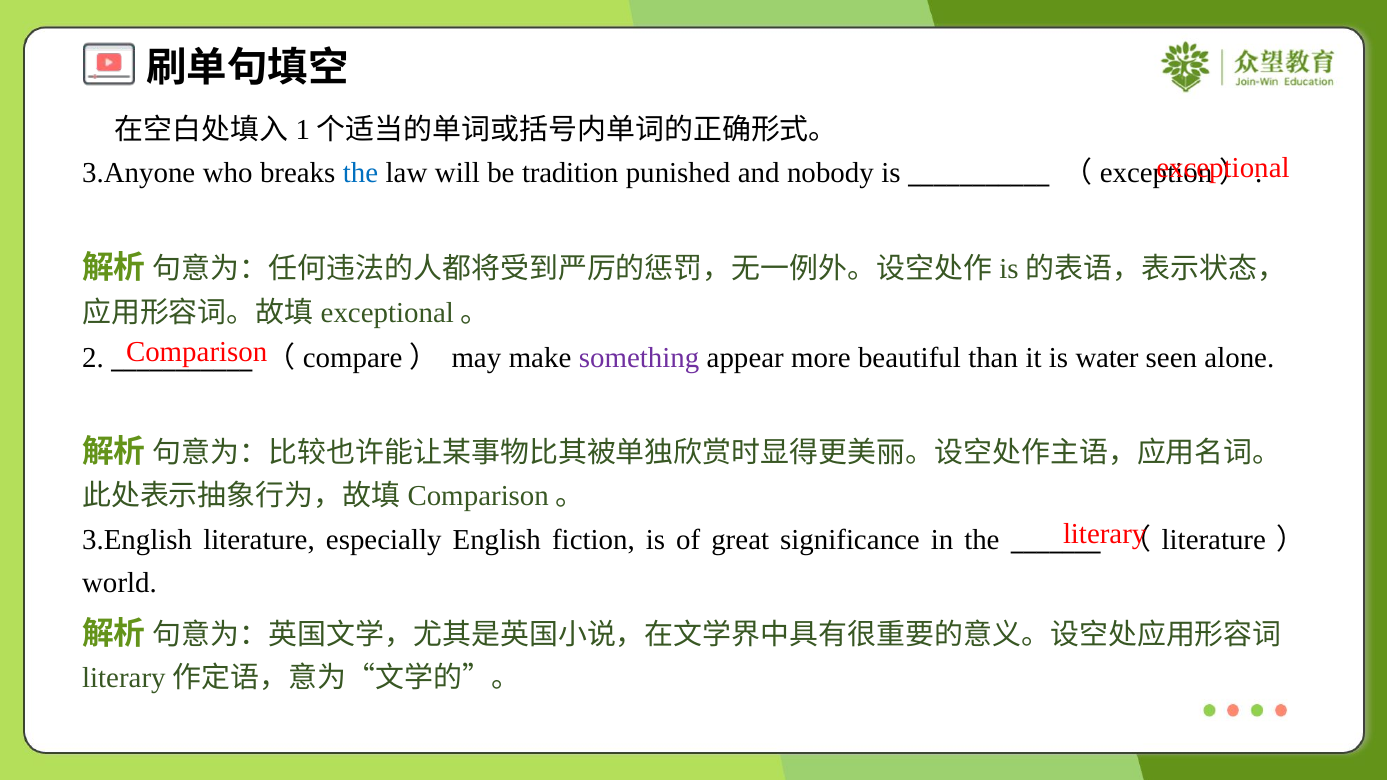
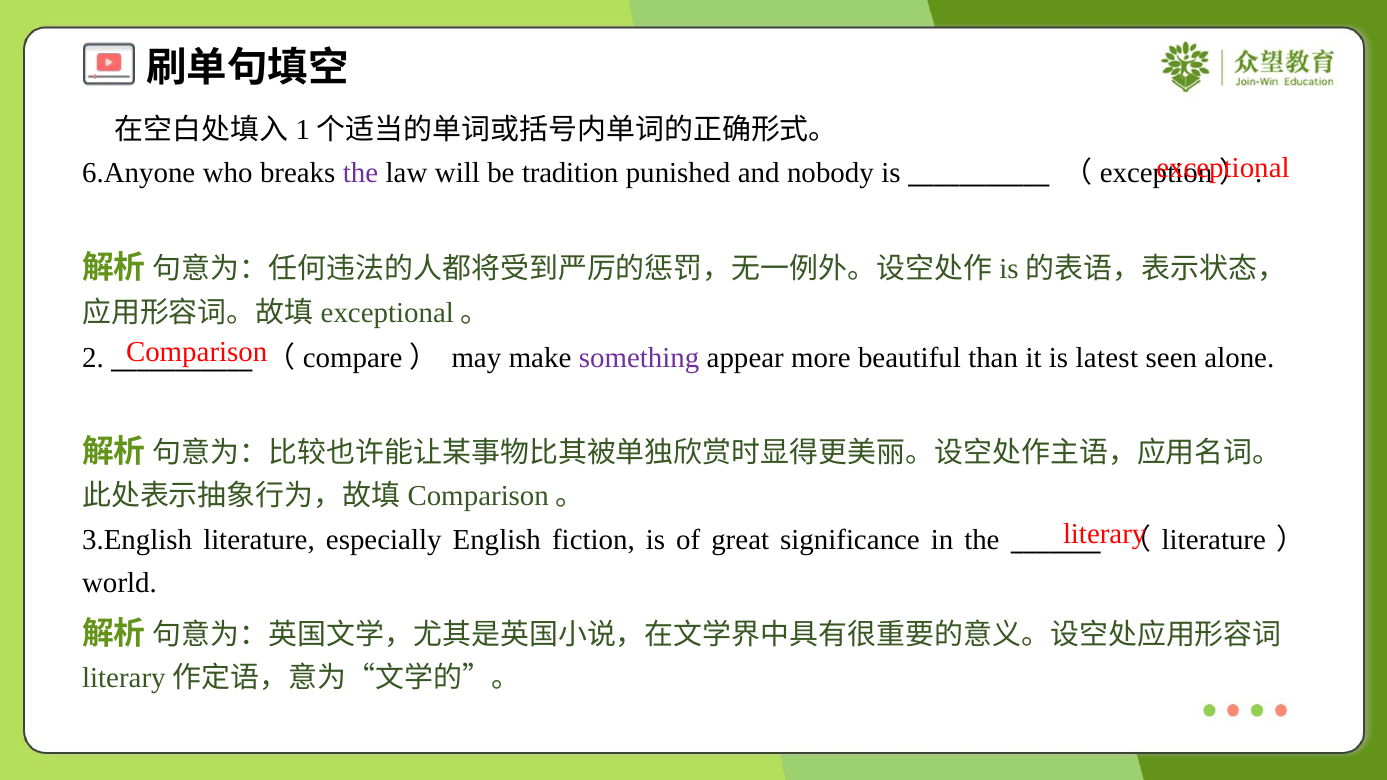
3.Anyone: 3.Anyone -> 6.Anyone
the at (361, 173) colour: blue -> purple
water: water -> latest
